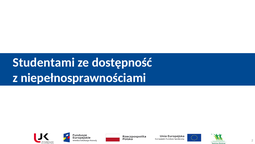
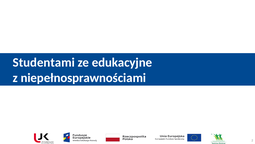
dostępność: dostępność -> edukacyjne
